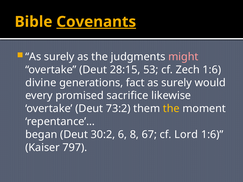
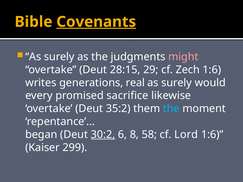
53: 53 -> 29
divine: divine -> writes
fact: fact -> real
73:2: 73:2 -> 35:2
the at (171, 109) colour: yellow -> light blue
30:2 underline: none -> present
67: 67 -> 58
797: 797 -> 299
